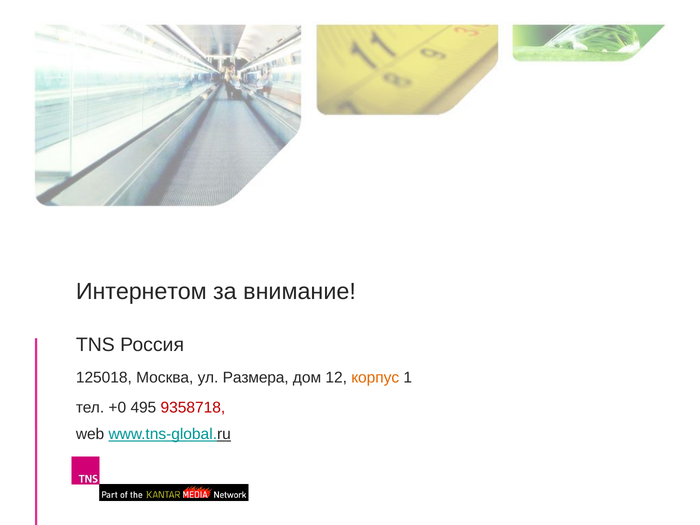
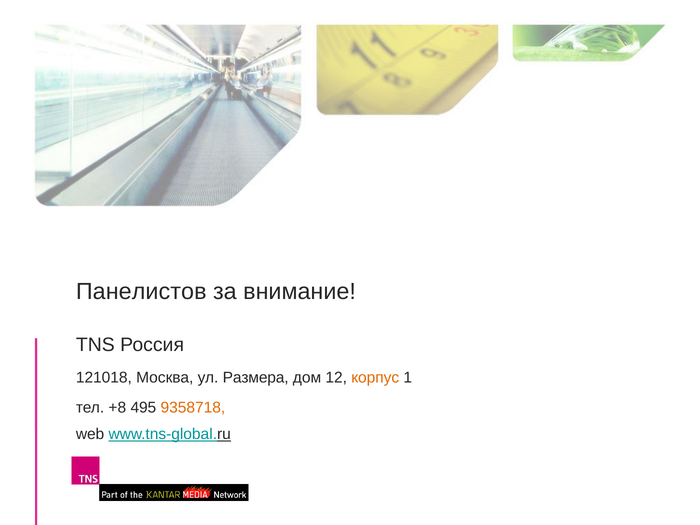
Интернетом: Интернетом -> Панелистов
125018: 125018 -> 121018
+0: +0 -> +8
9358718 colour: red -> orange
